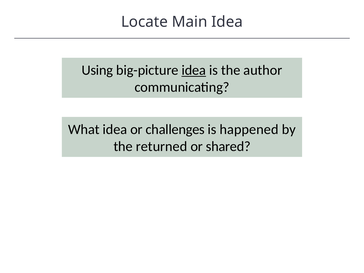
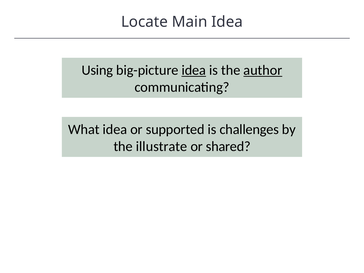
author underline: none -> present
challenges: challenges -> supported
happened: happened -> challenges
returned: returned -> illustrate
